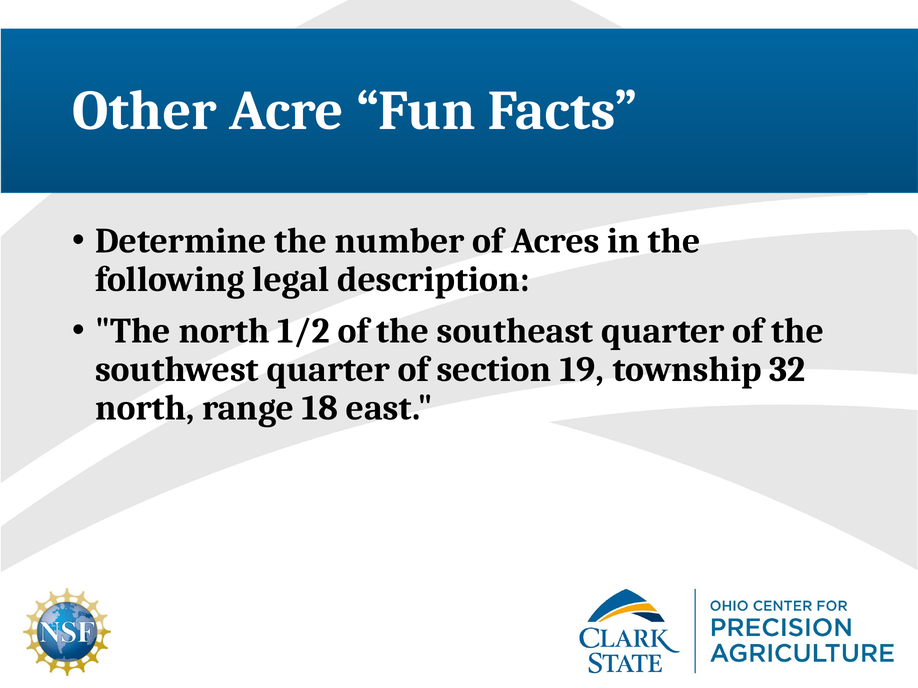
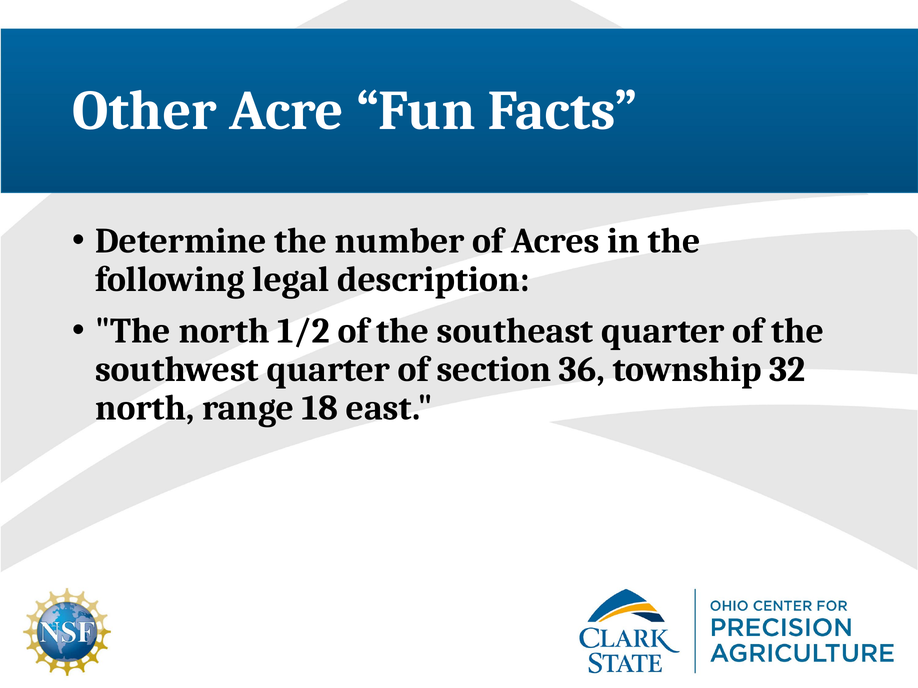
19: 19 -> 36
